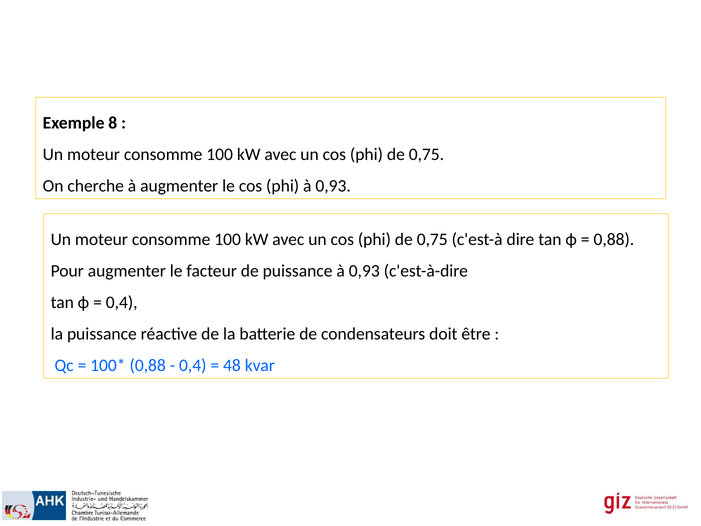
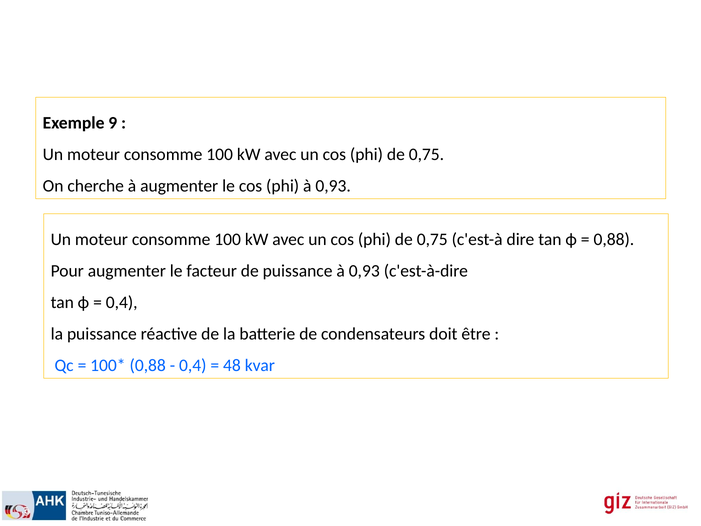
8: 8 -> 9
